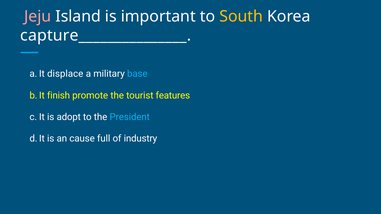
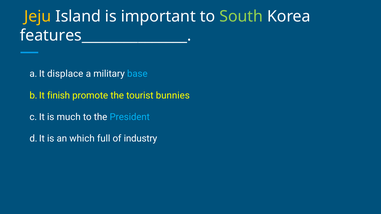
Jeju colour: pink -> yellow
South colour: yellow -> light green
capture_______________: capture_______________ -> features_______________
features: features -> bunnies
adopt: adopt -> much
cause: cause -> which
